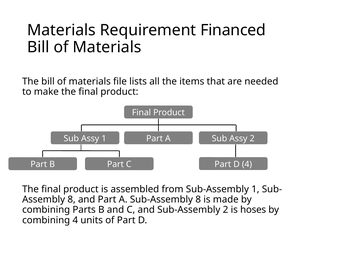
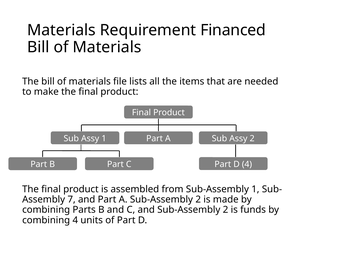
8 at (72, 199): 8 -> 7
A Sub-Assembly 8: 8 -> 2
hoses: hoses -> funds
